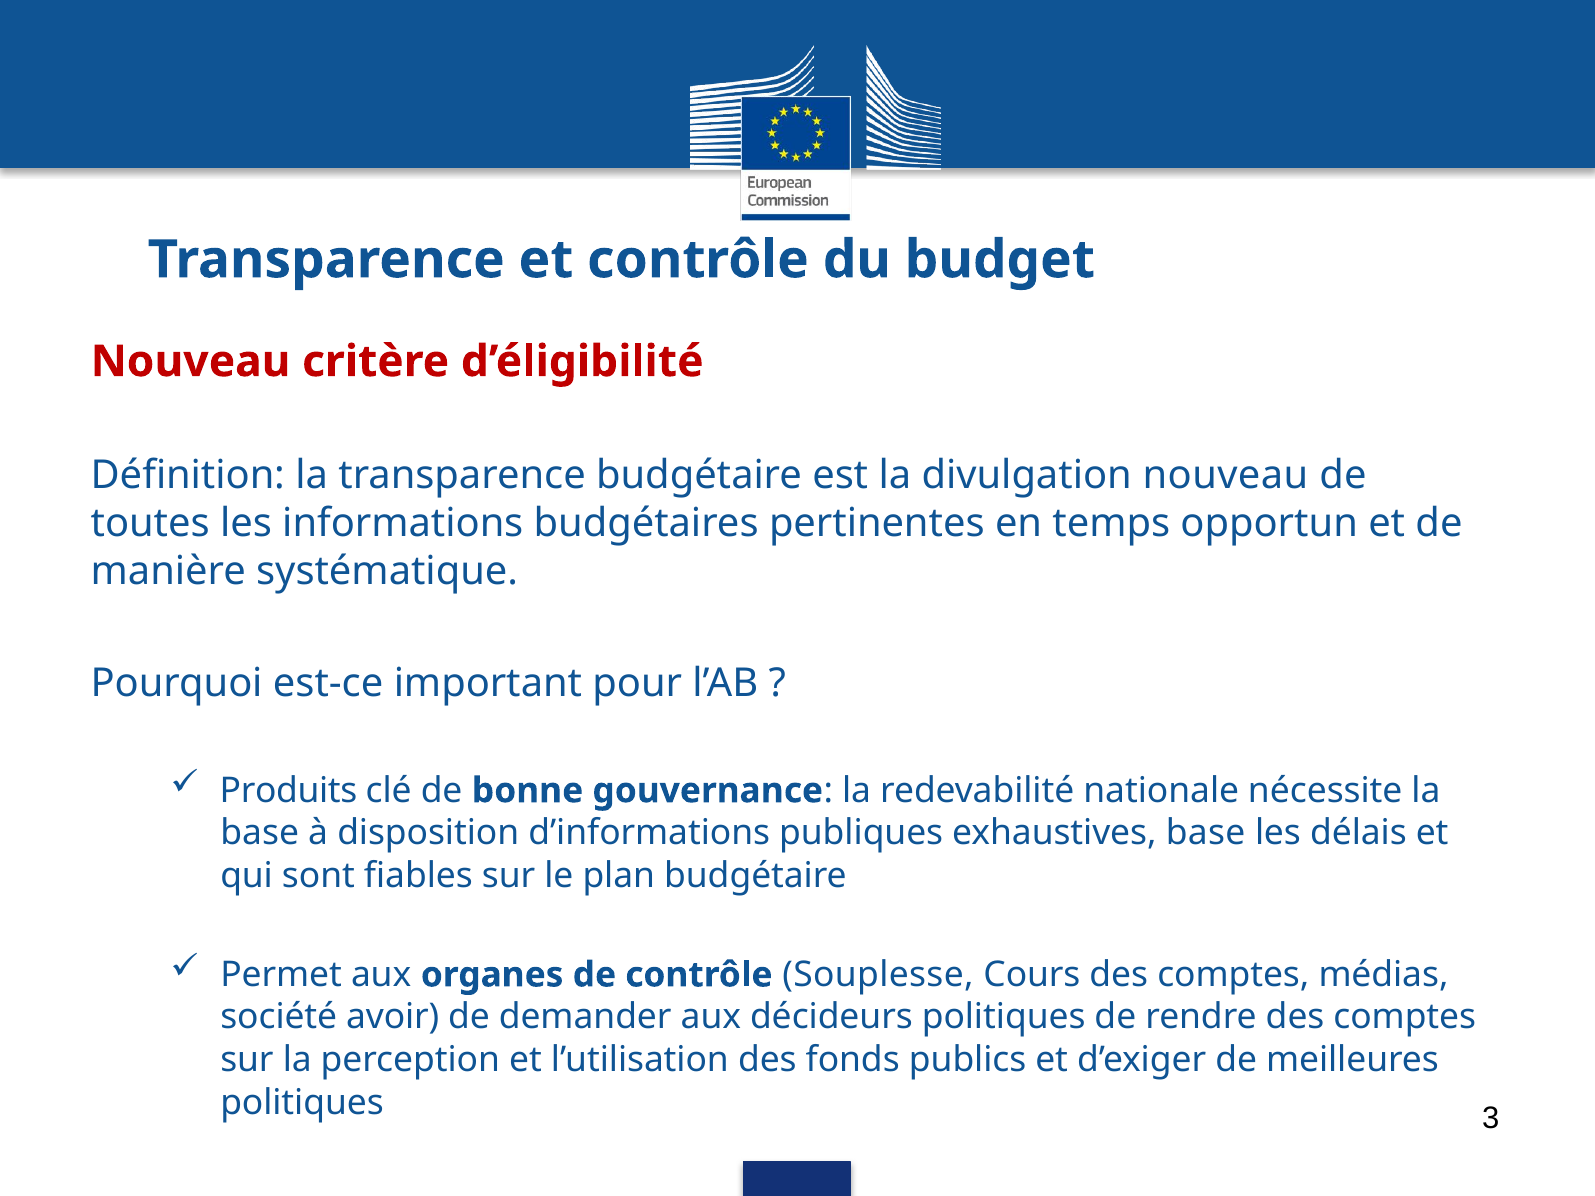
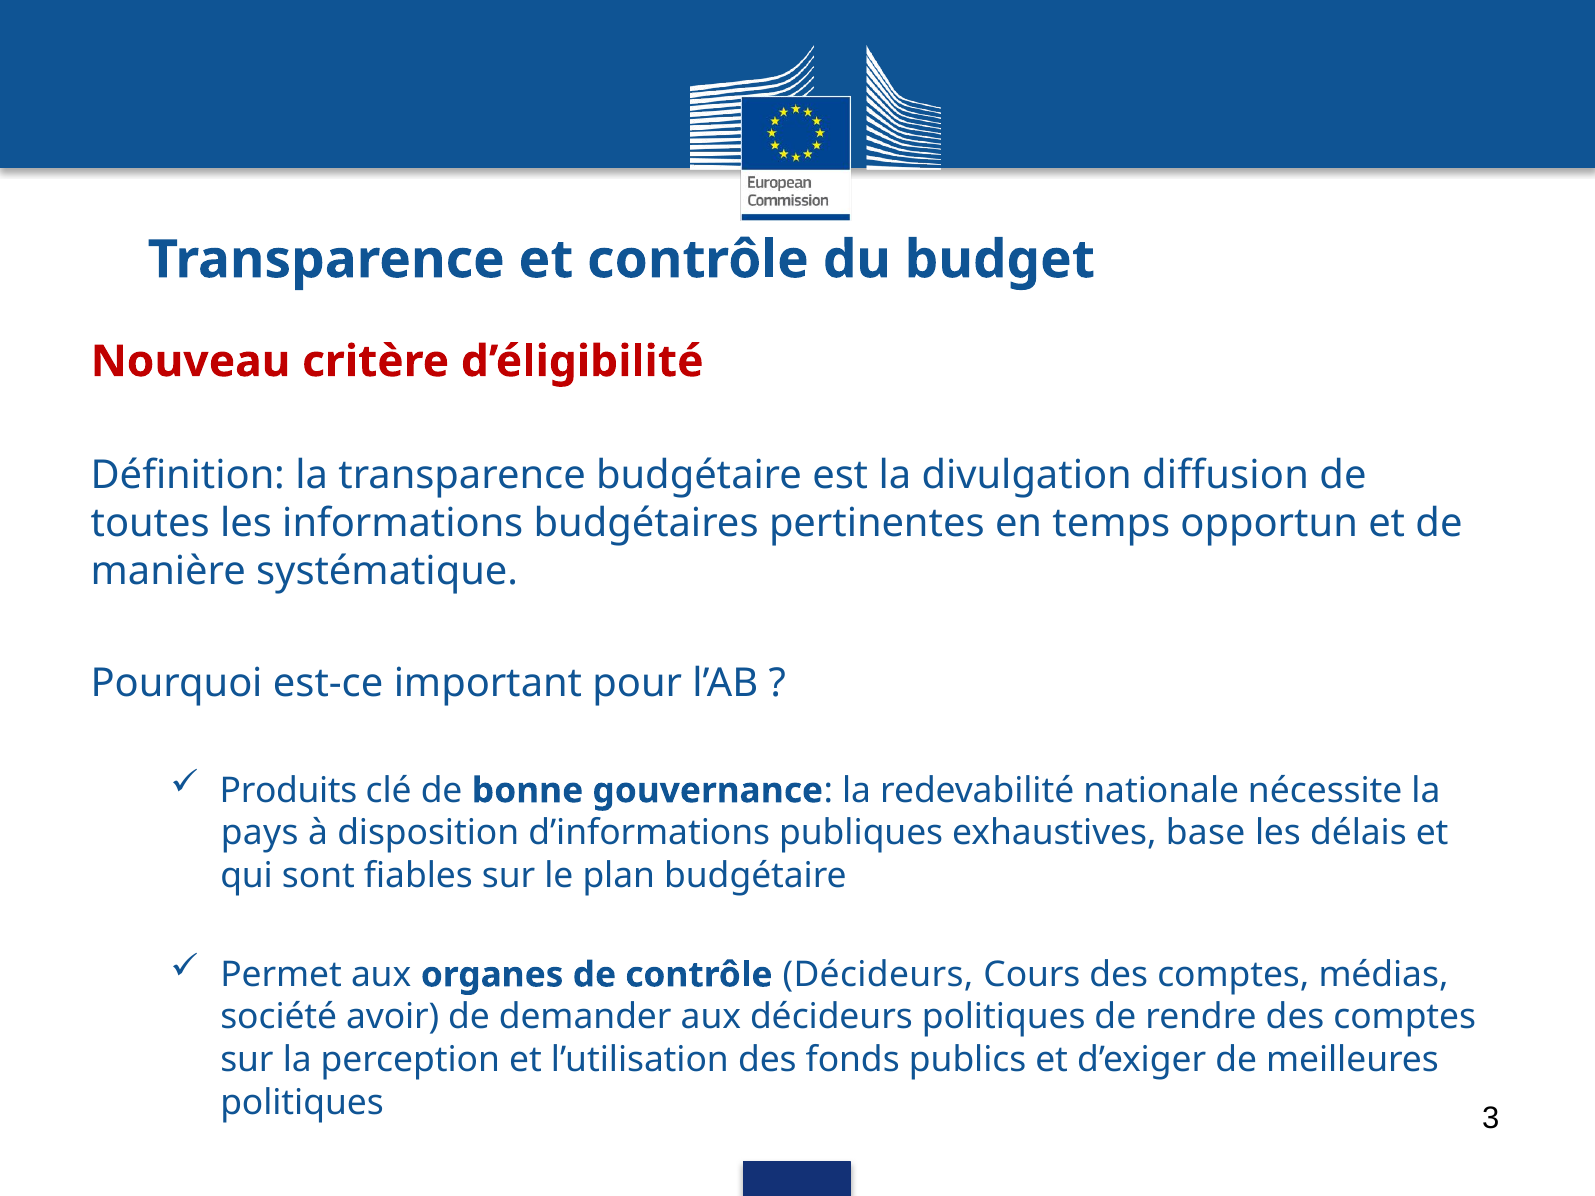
divulgation nouveau: nouveau -> diffusion
base at (260, 833): base -> pays
contrôle Souplesse: Souplesse -> Décideurs
